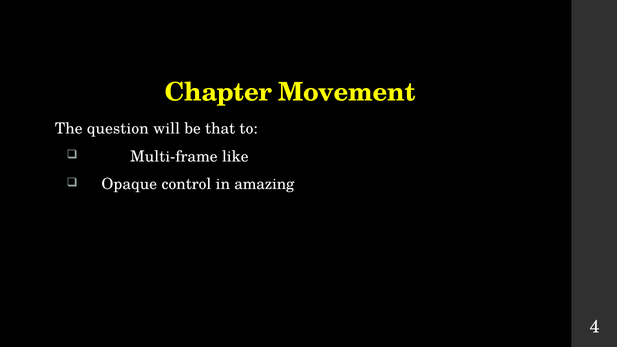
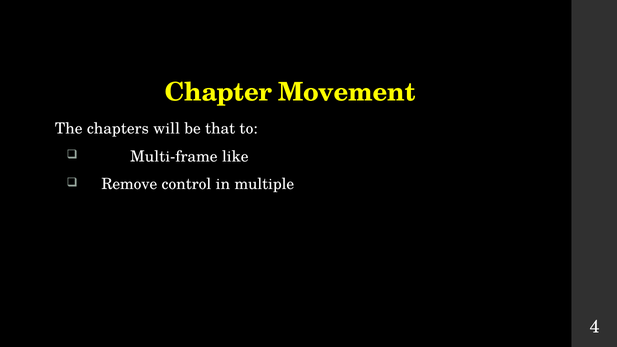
question: question -> chapters
Opaque: Opaque -> Remove
amazing: amazing -> multiple
